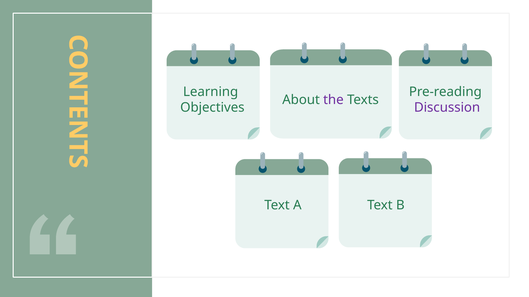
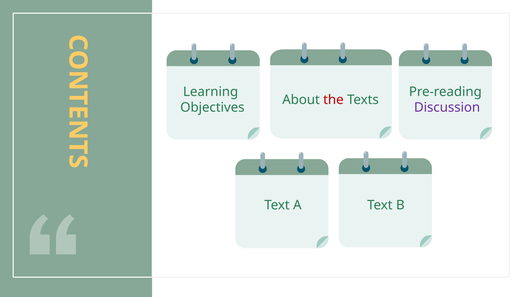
the colour: purple -> red
